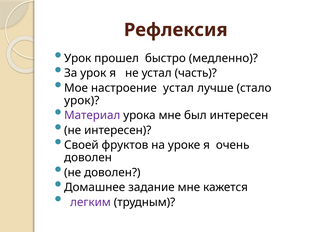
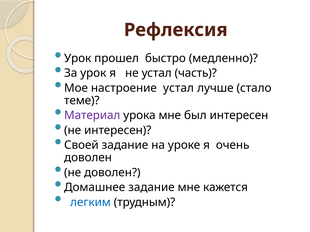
урок at (82, 101): урок -> теме
Своей фруктов: фруктов -> задание
легким colour: purple -> blue
